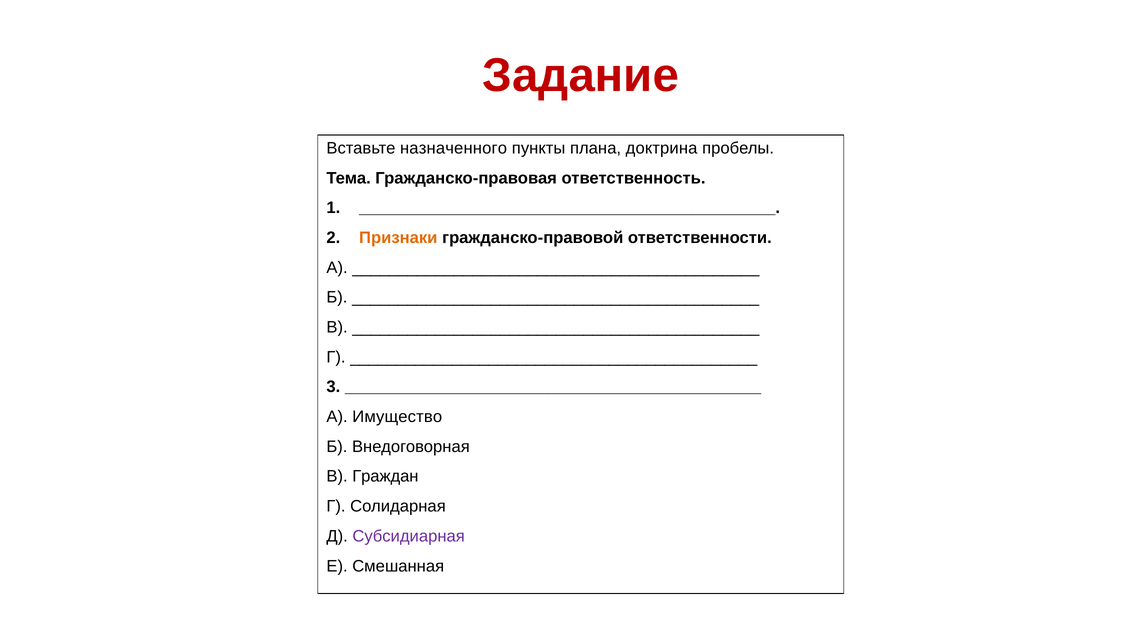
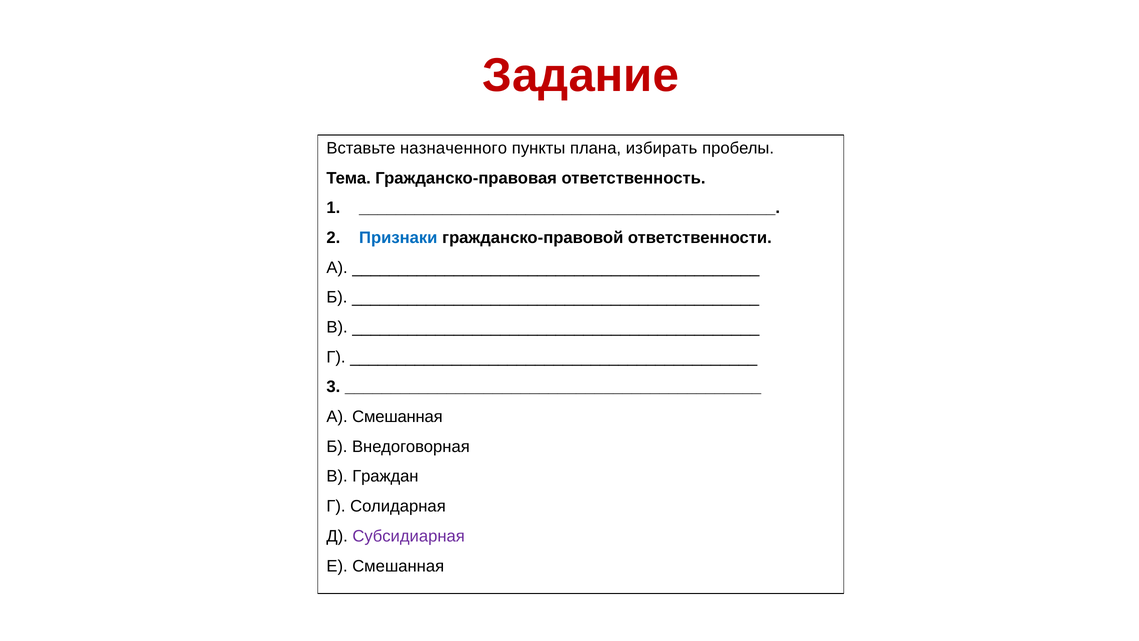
доктрина: доктрина -> избирать
Признаки colour: orange -> blue
А Имущество: Имущество -> Смешанная
